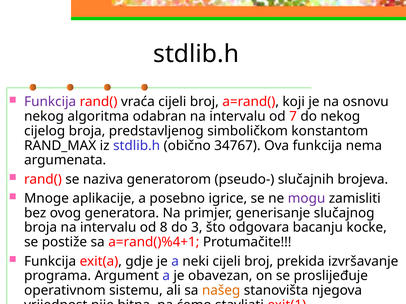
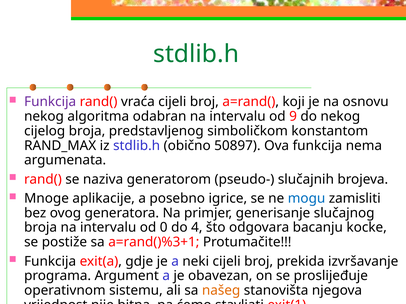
stdlib.h at (196, 54) colour: black -> green
7: 7 -> 9
34767: 34767 -> 50897
mogu colour: purple -> blue
8: 8 -> 0
3: 3 -> 4
a=rand()%4+1: a=rand()%4+1 -> a=rand()%3+1
